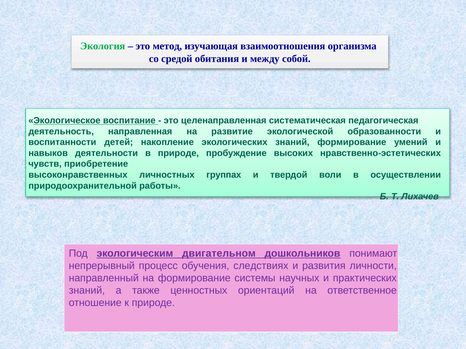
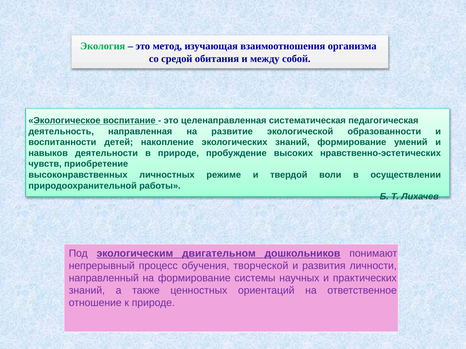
группах: группах -> режиме
следствиях: следствиях -> творческой
